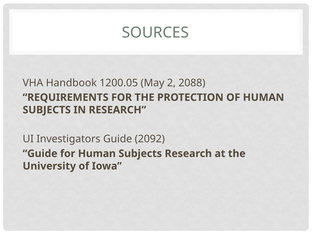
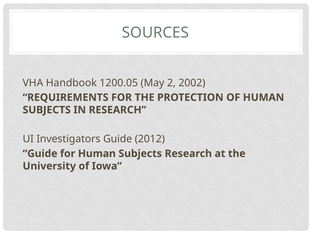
2088: 2088 -> 2002
2092: 2092 -> 2012
